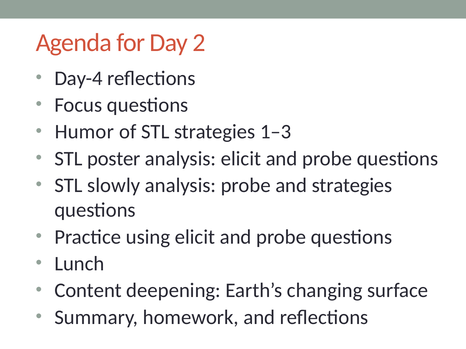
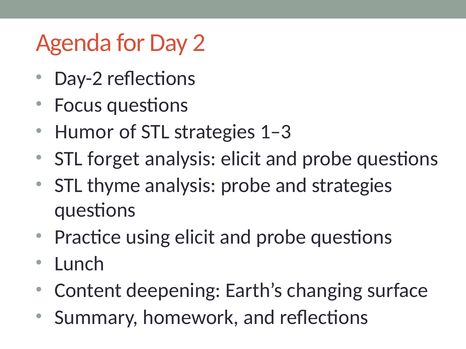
Day-4: Day-4 -> Day-2
poster: poster -> forget
slowly: slowly -> thyme
